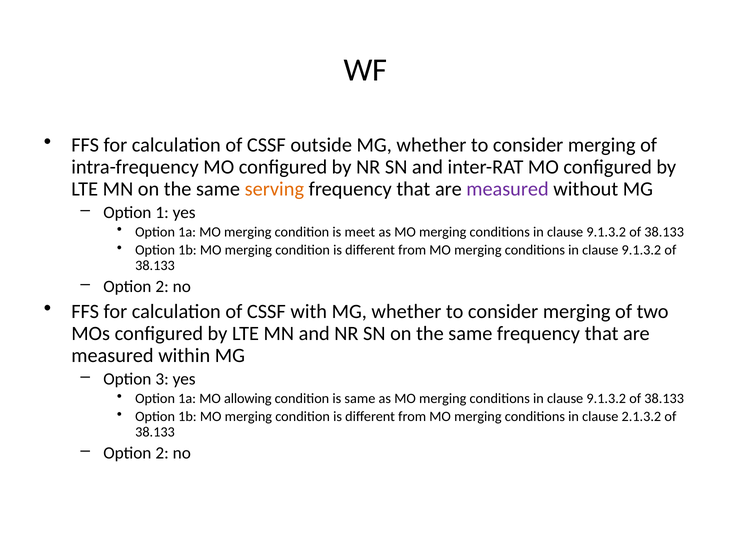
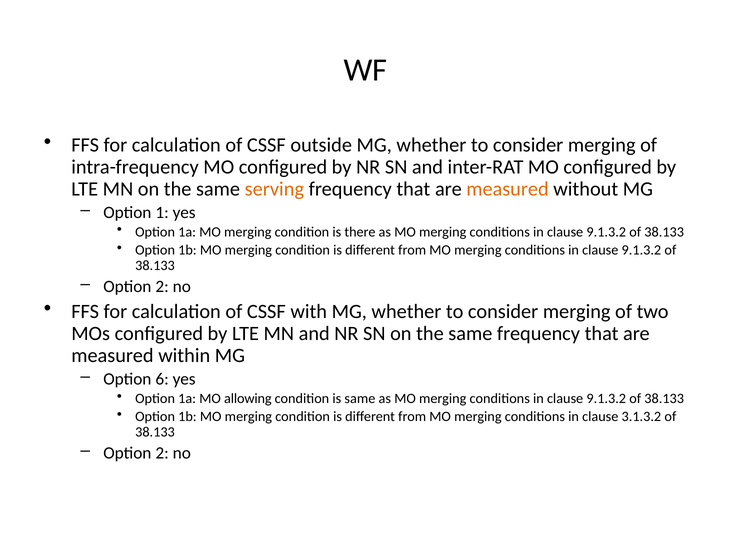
measured at (508, 189) colour: purple -> orange
meet: meet -> there
3: 3 -> 6
2.1.3.2: 2.1.3.2 -> 3.1.3.2
